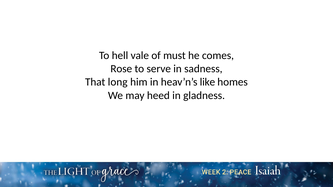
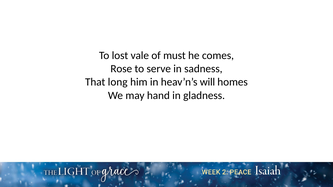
hell: hell -> lost
like: like -> will
heed: heed -> hand
